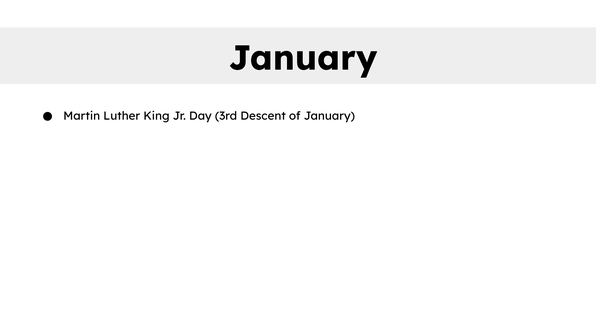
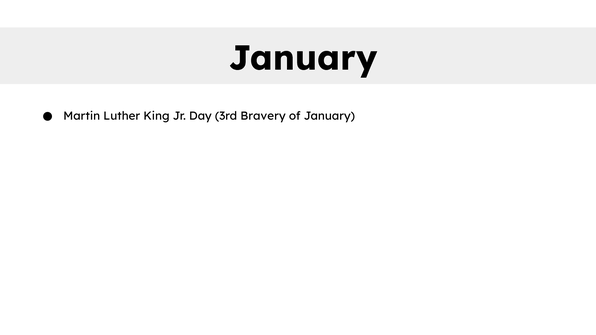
Descent: Descent -> Bravery
